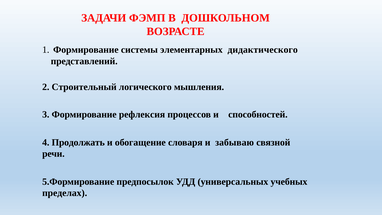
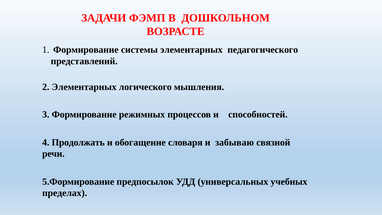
дидактического: дидактического -> педагогического
2 Строительный: Строительный -> Элементарных
рефлексия: рефлексия -> режимных
